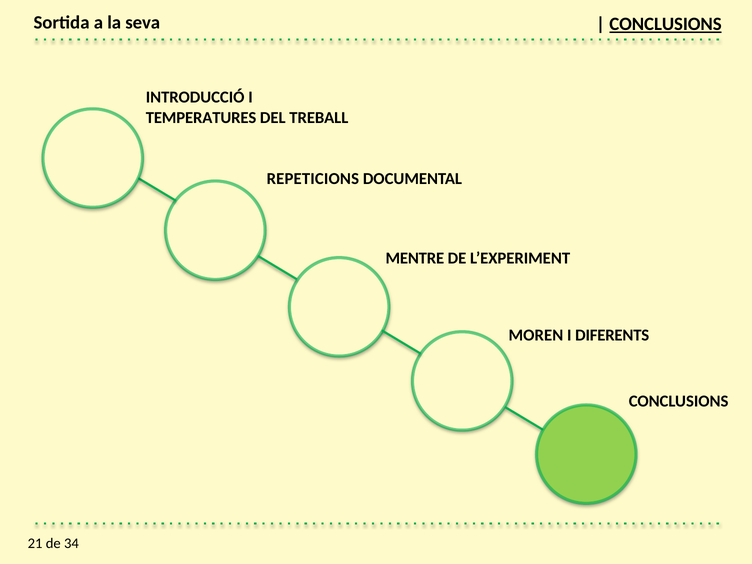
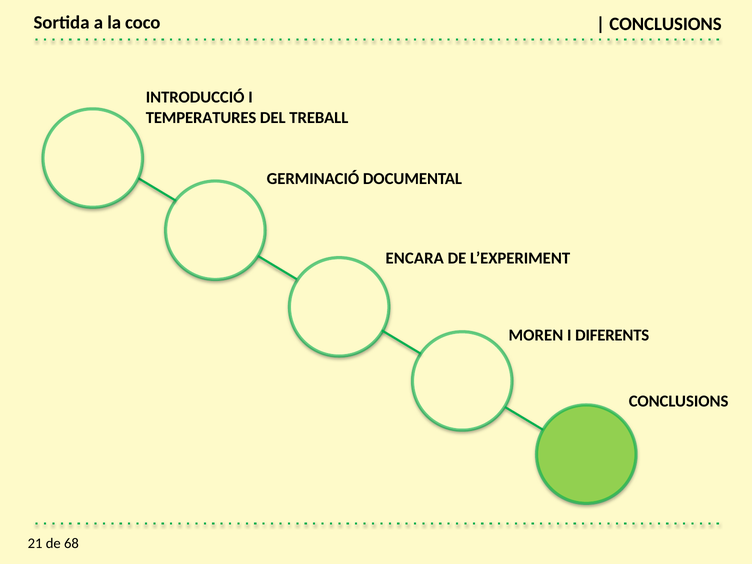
seva: seva -> coco
CONCLUSIONS at (665, 24) underline: present -> none
REPETICIONS: REPETICIONS -> GERMINACIÓ
MENTRE: MENTRE -> ENCARA
34: 34 -> 68
